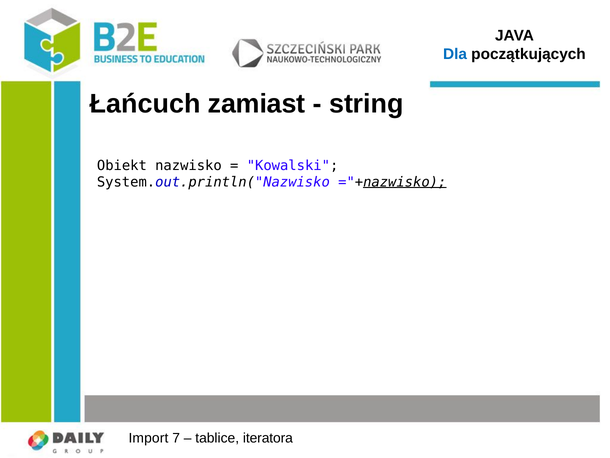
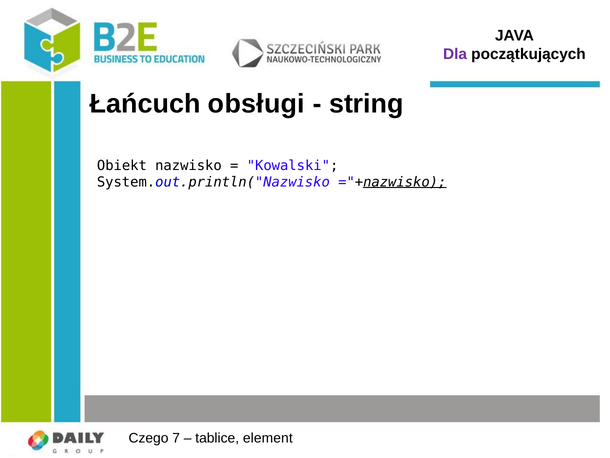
Dla colour: blue -> purple
zamiast: zamiast -> obsługi
Import: Import -> Czego
iteratora: iteratora -> element
